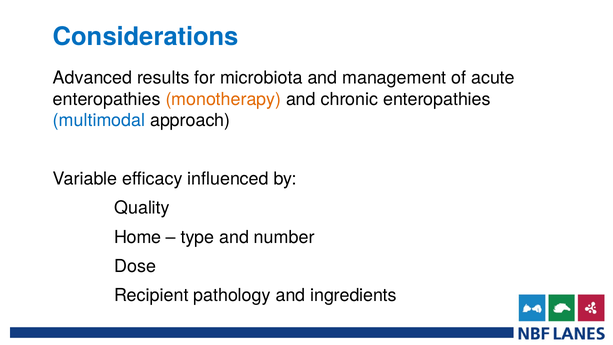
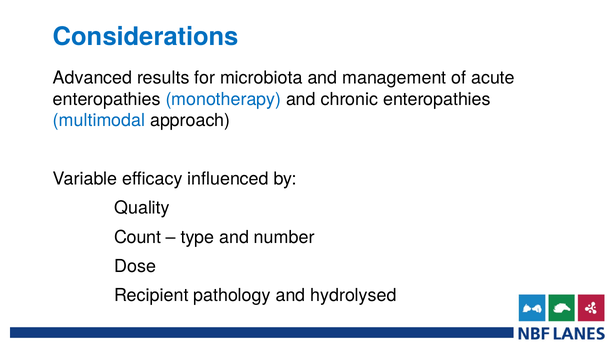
monotherapy colour: orange -> blue
Home: Home -> Count
ingredients: ingredients -> hydrolysed
